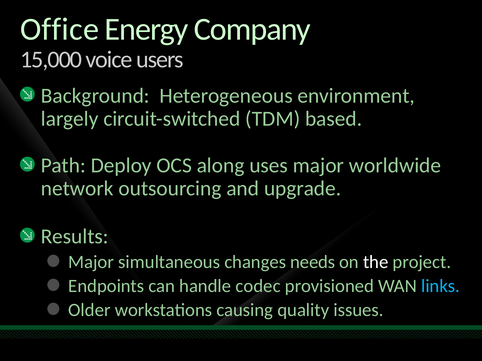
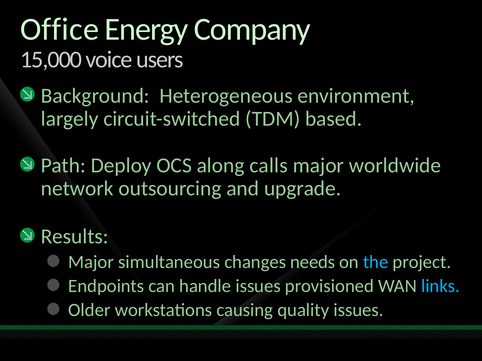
uses: uses -> calls
the colour: white -> light blue
handle codec: codec -> issues
